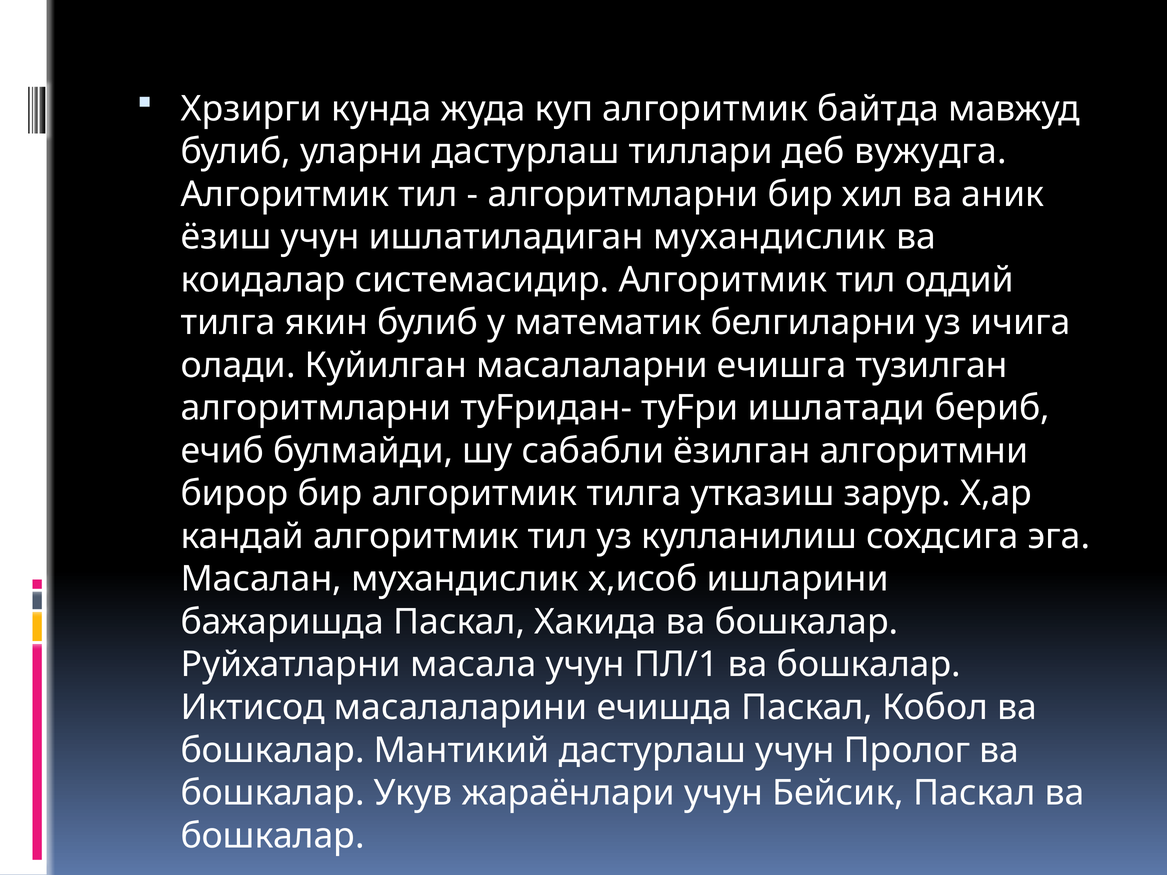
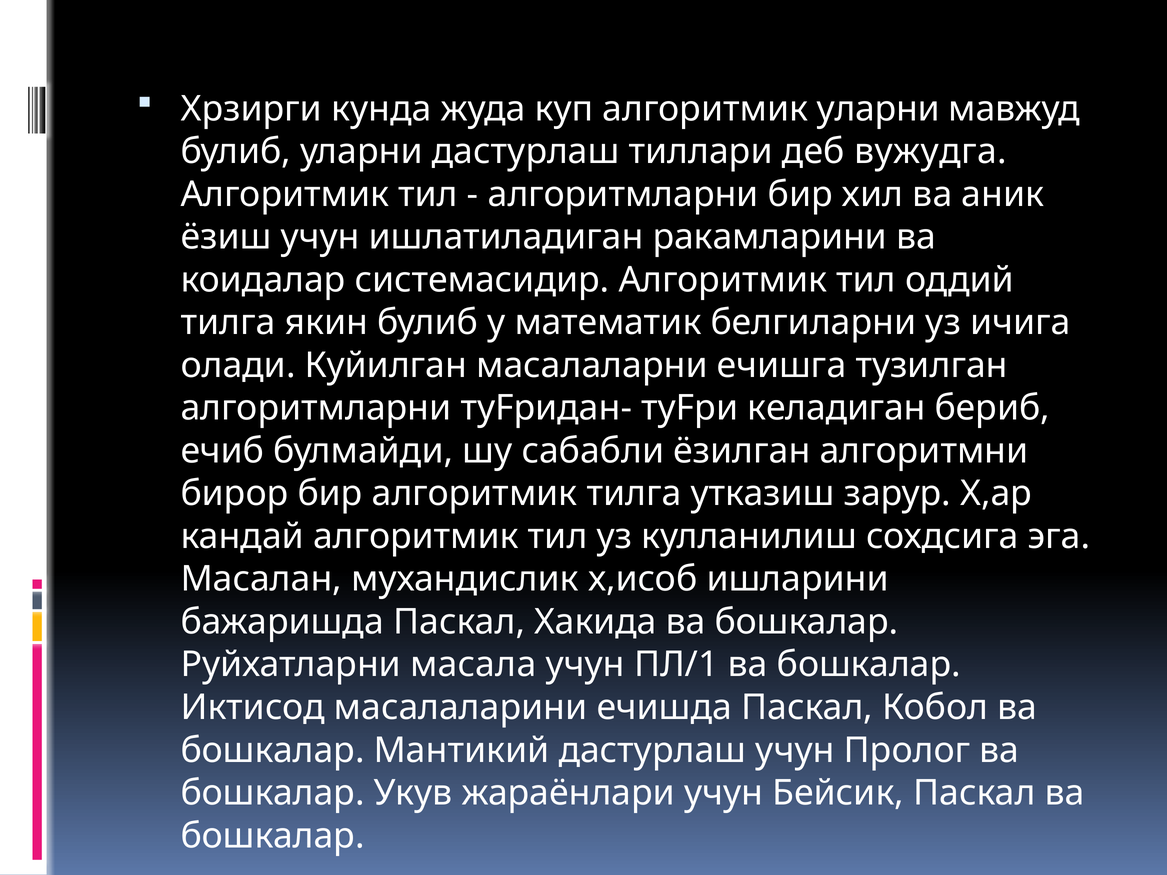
алгоритмик байтда: байтда -> уларни
ишлатиладиган мухандислик: мухандислик -> ракамларини
ишлатади: ишлатади -> келадиган
